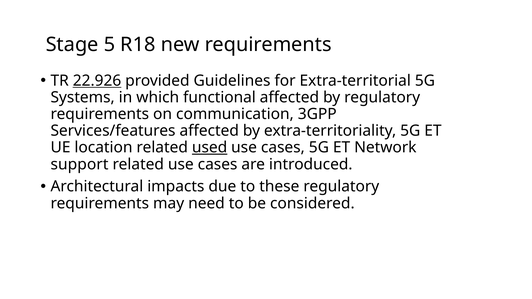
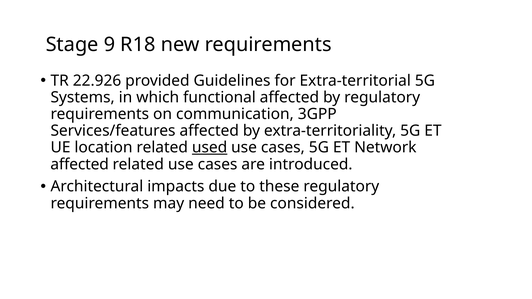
5: 5 -> 9
22.926 underline: present -> none
support at (79, 164): support -> affected
